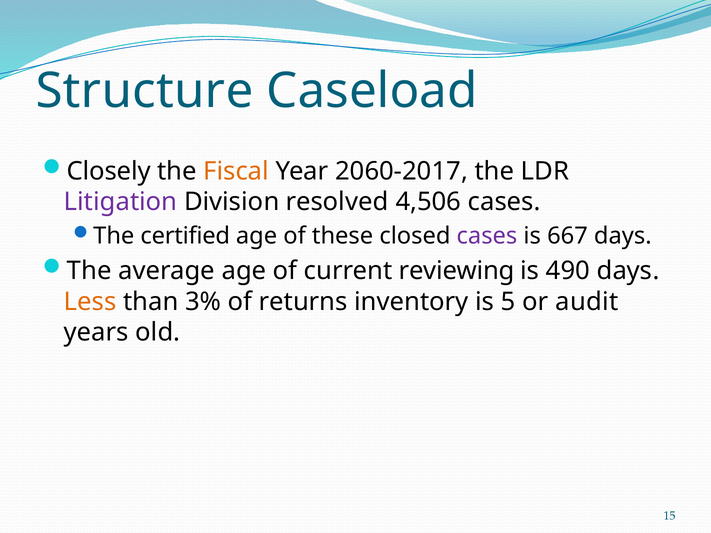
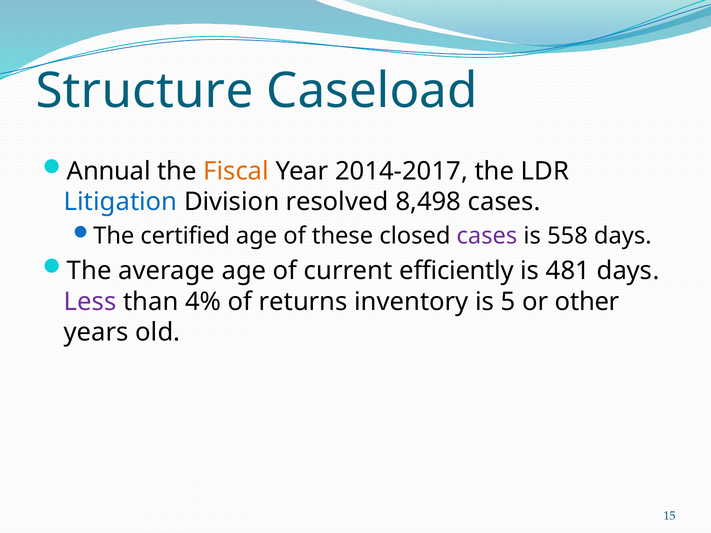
Closely: Closely -> Annual
2060-2017: 2060-2017 -> 2014-2017
Litigation colour: purple -> blue
4,506: 4,506 -> 8,498
667: 667 -> 558
reviewing: reviewing -> efficiently
490: 490 -> 481
Less colour: orange -> purple
3%: 3% -> 4%
audit: audit -> other
